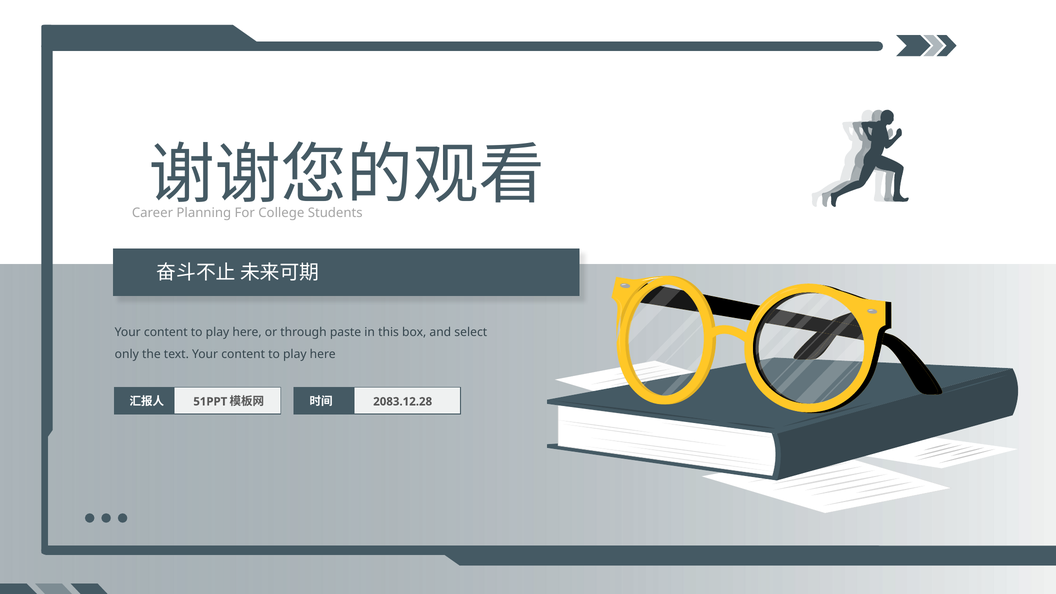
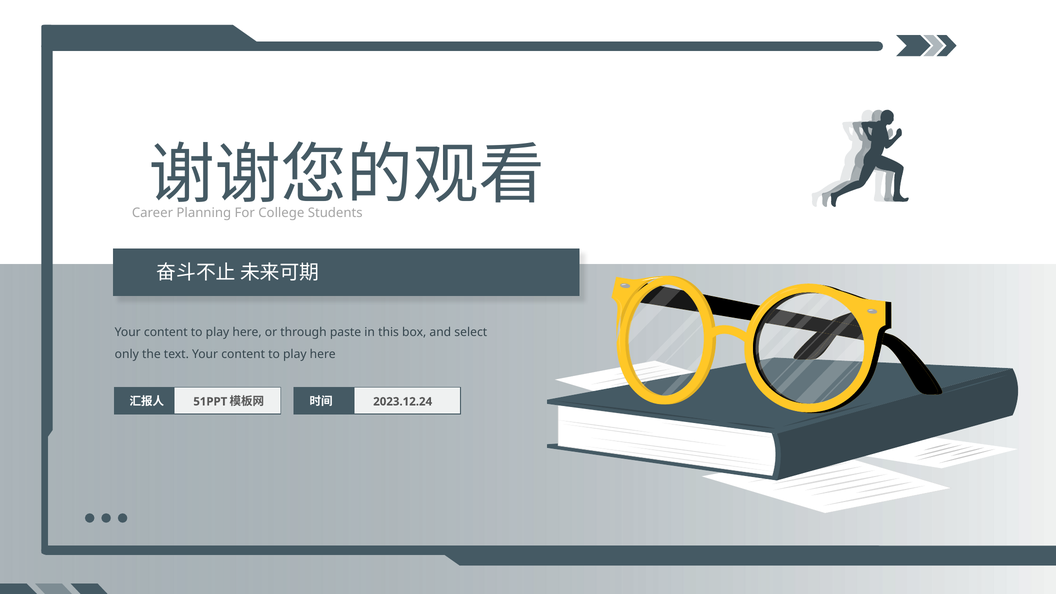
2083.12.28: 2083.12.28 -> 2023.12.24
